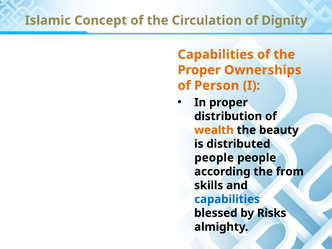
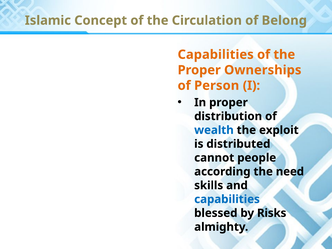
Dignity: Dignity -> Belong
wealth colour: orange -> blue
beauty: beauty -> exploit
people at (214, 158): people -> cannot
from: from -> need
